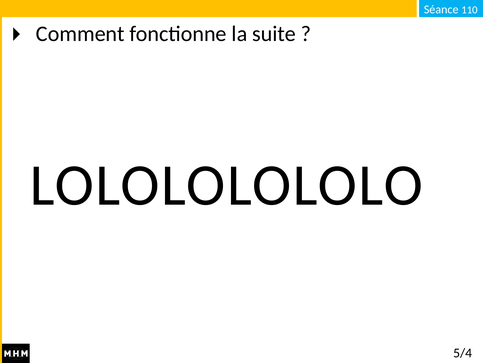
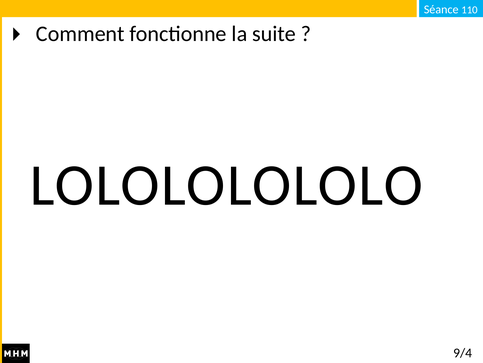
5/4: 5/4 -> 9/4
